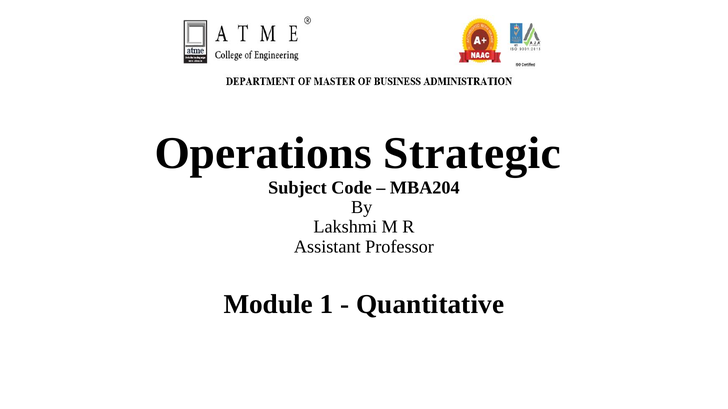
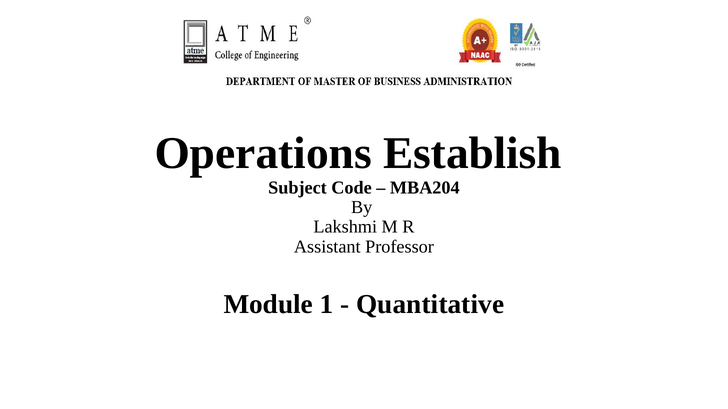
Strategic: Strategic -> Establish
